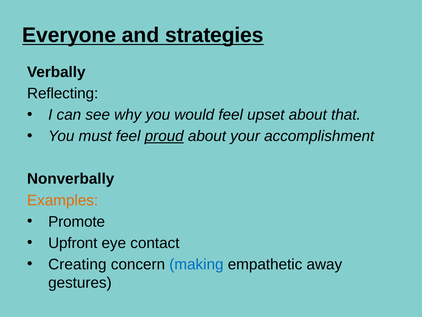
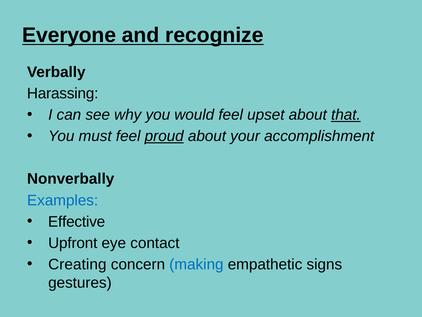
strategies: strategies -> recognize
Reflecting: Reflecting -> Harassing
that underline: none -> present
Examples colour: orange -> blue
Promote: Promote -> Effective
away: away -> signs
